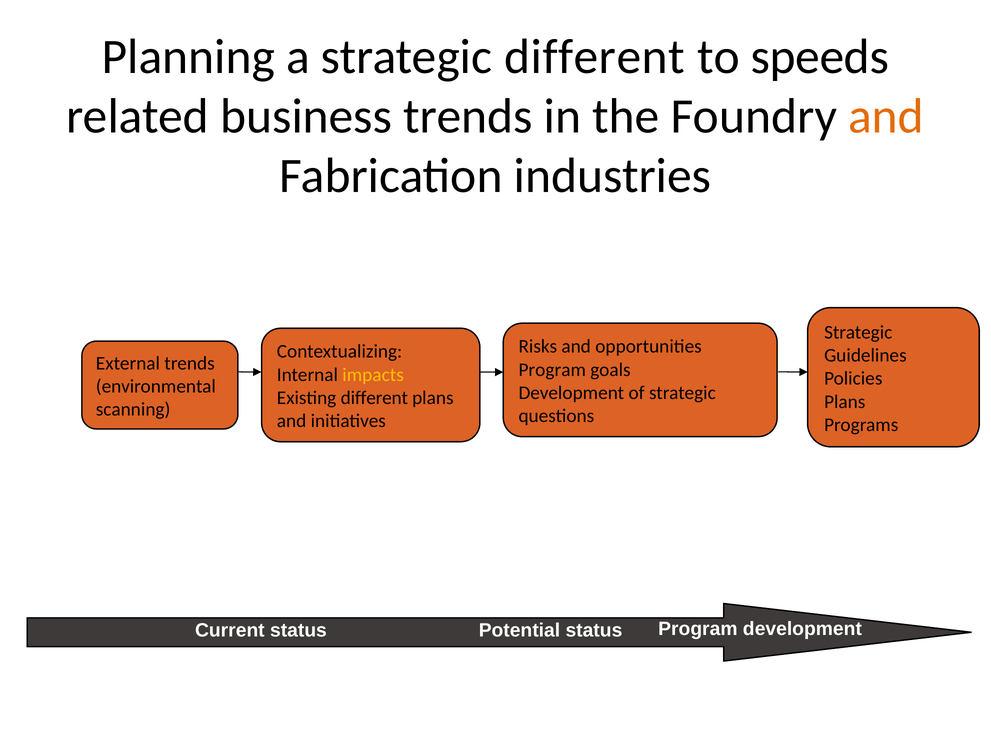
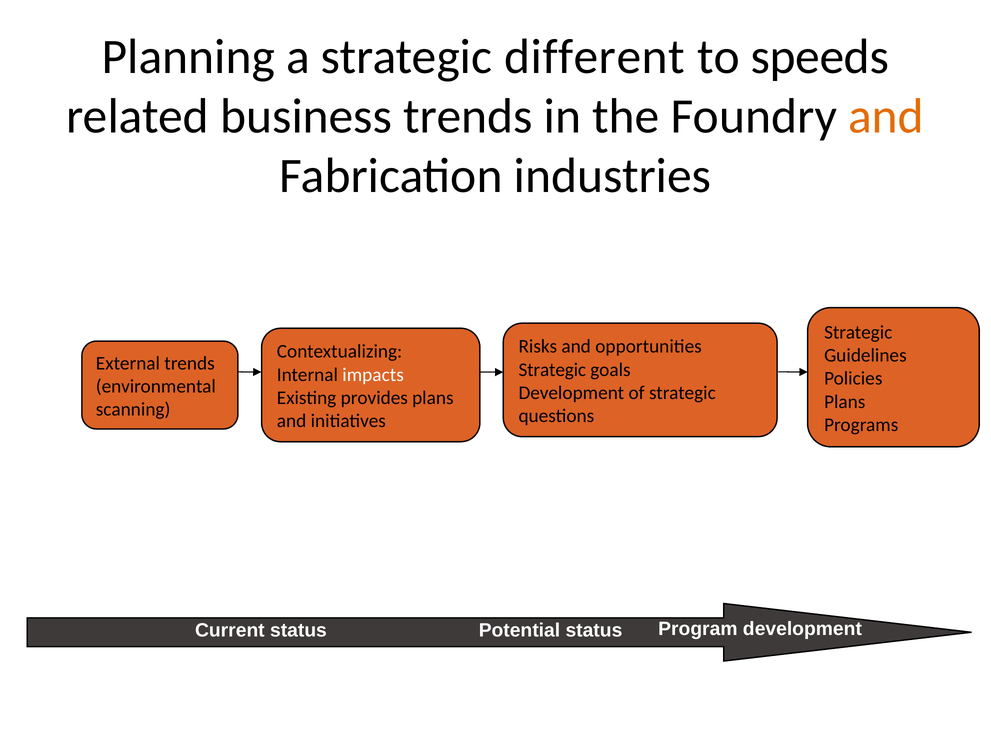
Program at (552, 369): Program -> Strategic
impacts colour: yellow -> white
Existing different: different -> provides
